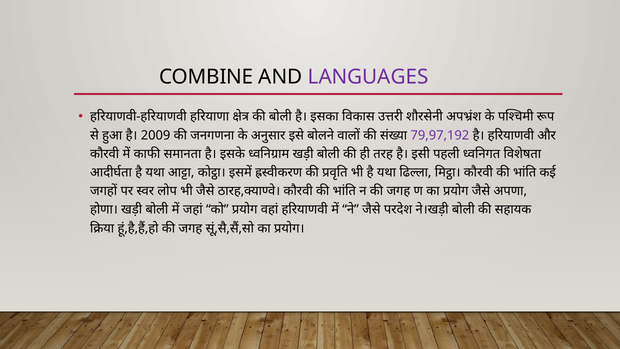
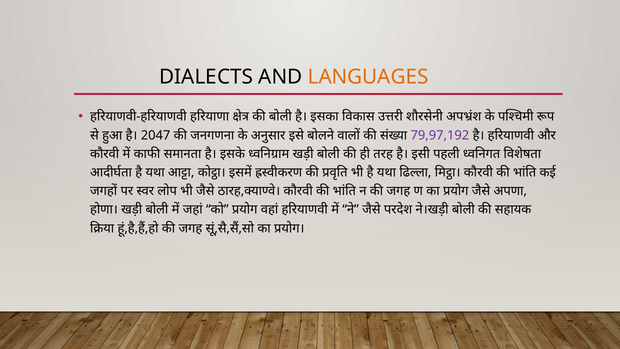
COMBINE: COMBINE -> DIALECTS
LANGUAGES colour: purple -> orange
2009: 2009 -> 2047
